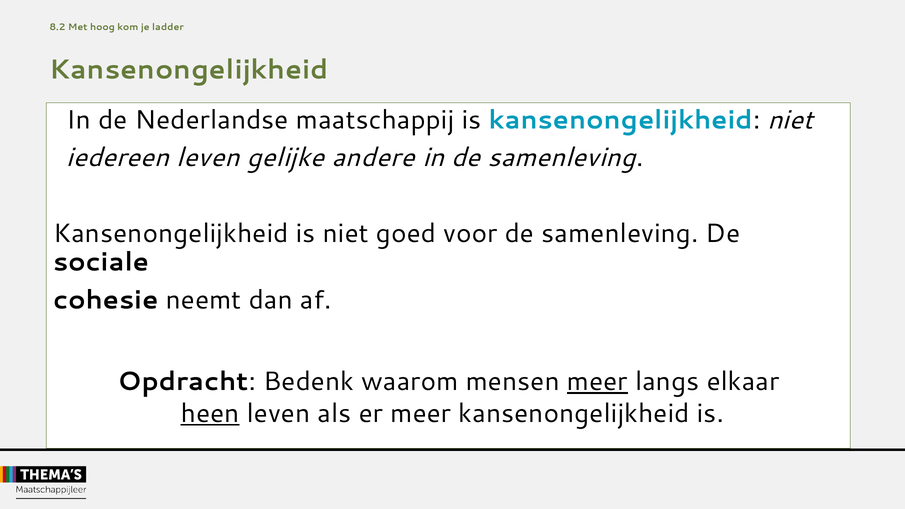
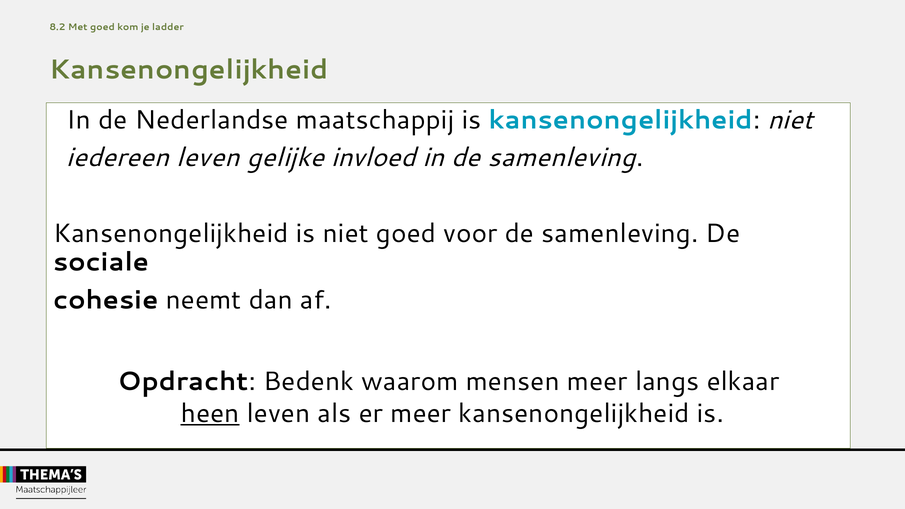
Met hoog: hoog -> goed
andere: andere -> invloed
meer at (597, 382) underline: present -> none
